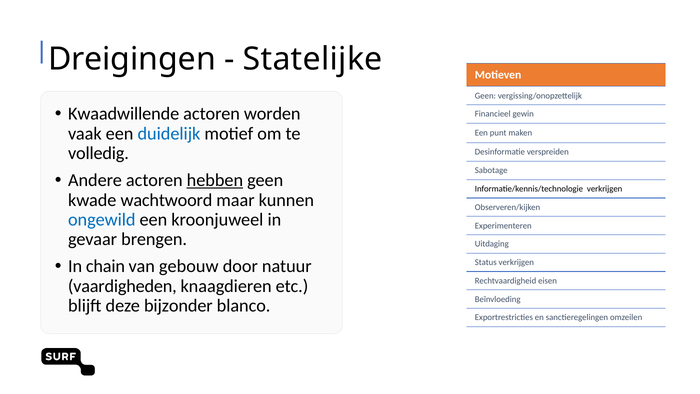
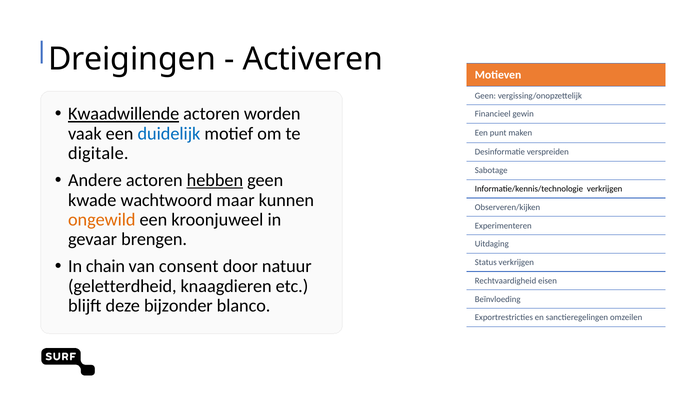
Statelijke: Statelijke -> Activeren
Kwaadwillende underline: none -> present
volledig: volledig -> digitale
ongewild colour: blue -> orange
gebouw: gebouw -> consent
vaardigheden: vaardigheden -> geletterdheid
